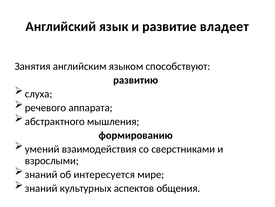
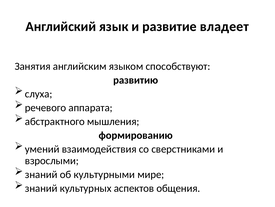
интересуется: интересуется -> культурными
